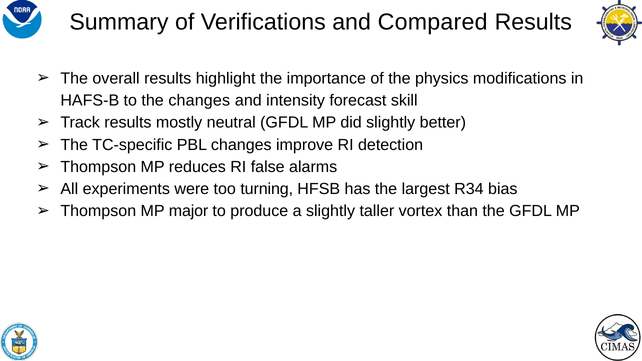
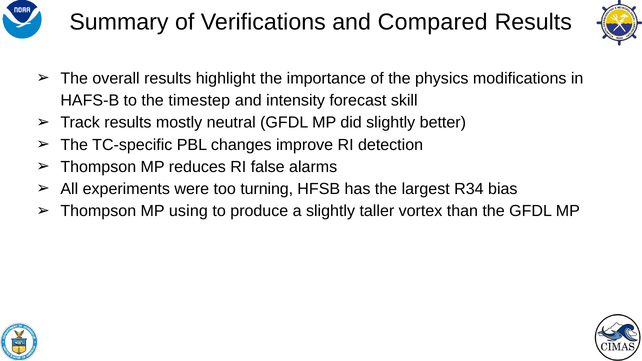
the changes: changes -> timestep
major: major -> using
